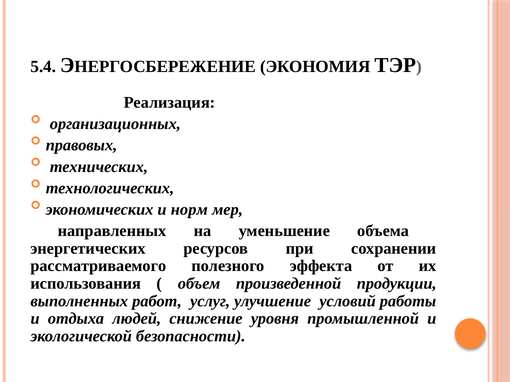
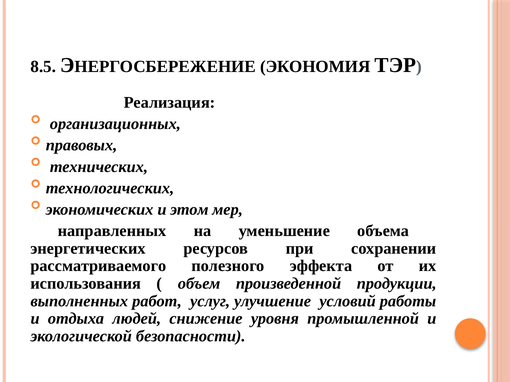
5.4: 5.4 -> 8.5
норм: норм -> этом
